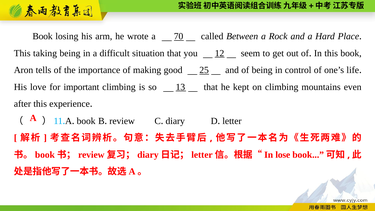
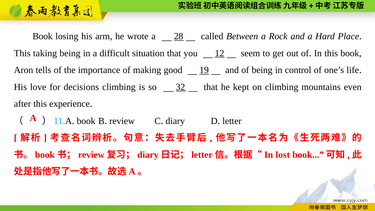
70: 70 -> 28
25: 25 -> 19
important: important -> decisions
13: 13 -> 32
lose: lose -> lost
